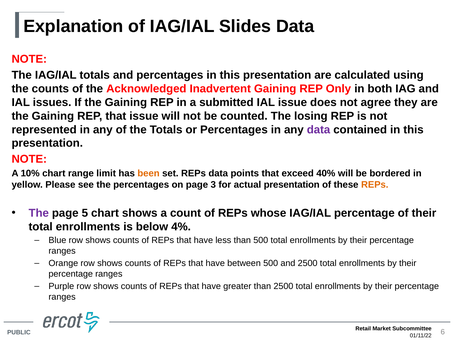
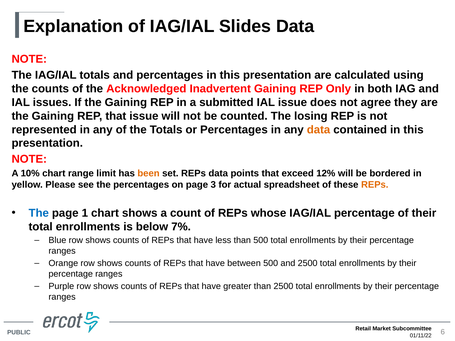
data at (319, 130) colour: purple -> orange
40%: 40% -> 12%
actual presentation: presentation -> spreadsheet
The at (39, 213) colour: purple -> blue
5: 5 -> 1
4%: 4% -> 7%
